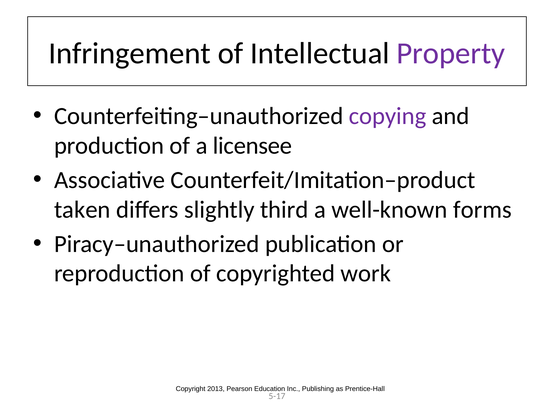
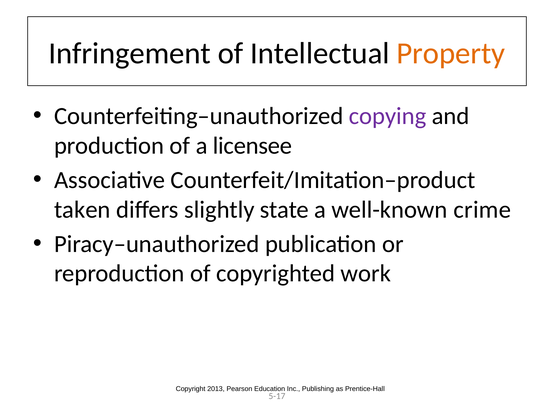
Property colour: purple -> orange
third: third -> state
forms: forms -> crime
